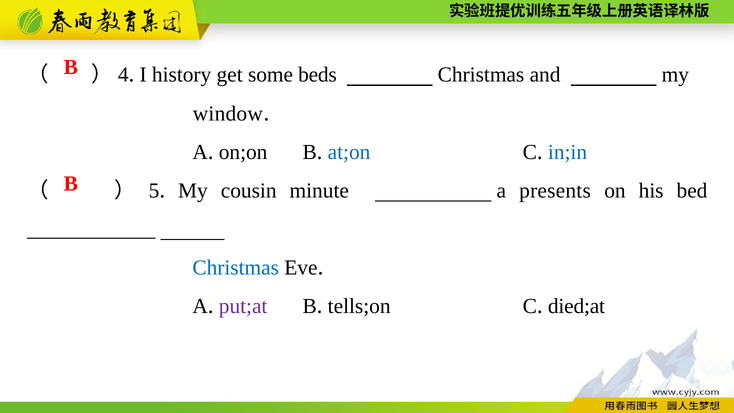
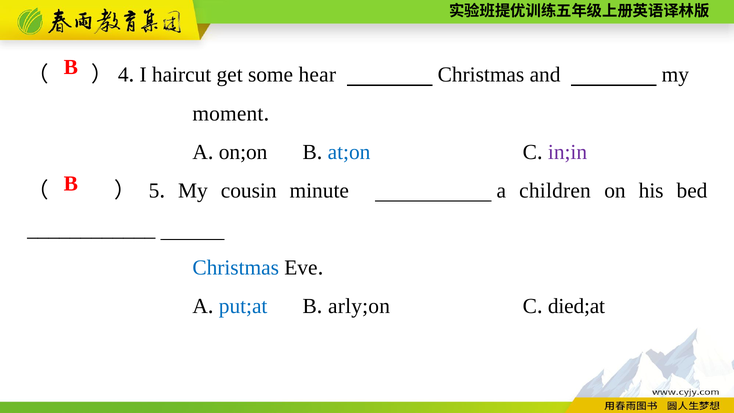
history: history -> haircut
beds: beds -> hear
window: window -> moment
in;in colour: blue -> purple
presents: presents -> children
put;at colour: purple -> blue
tells;on: tells;on -> arly;on
